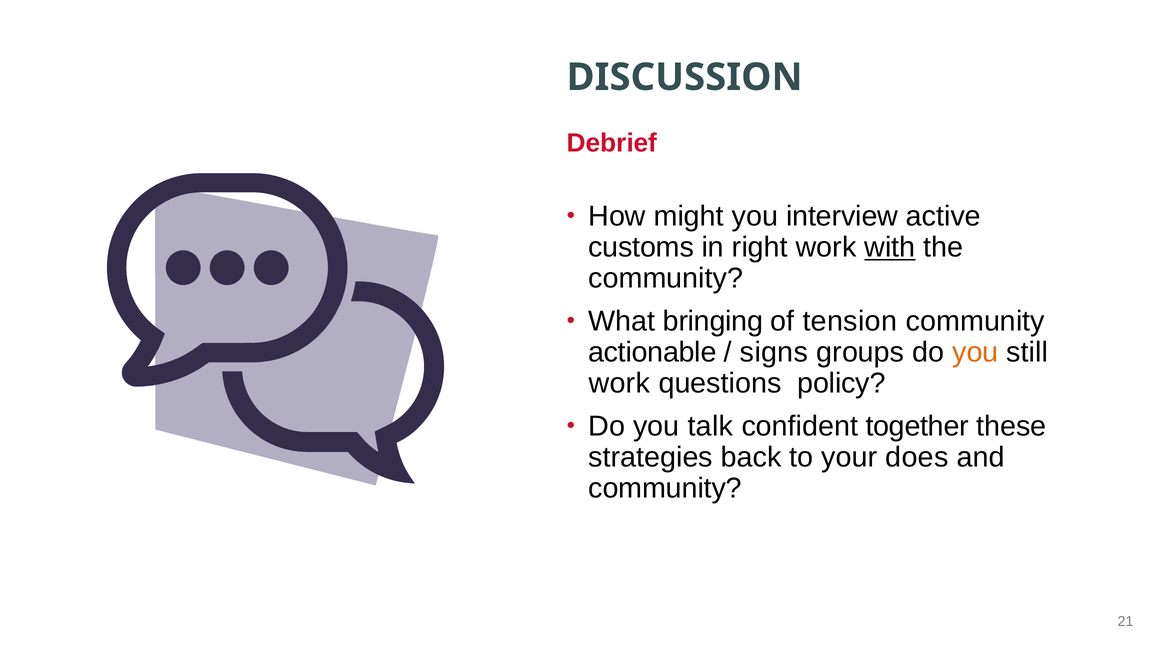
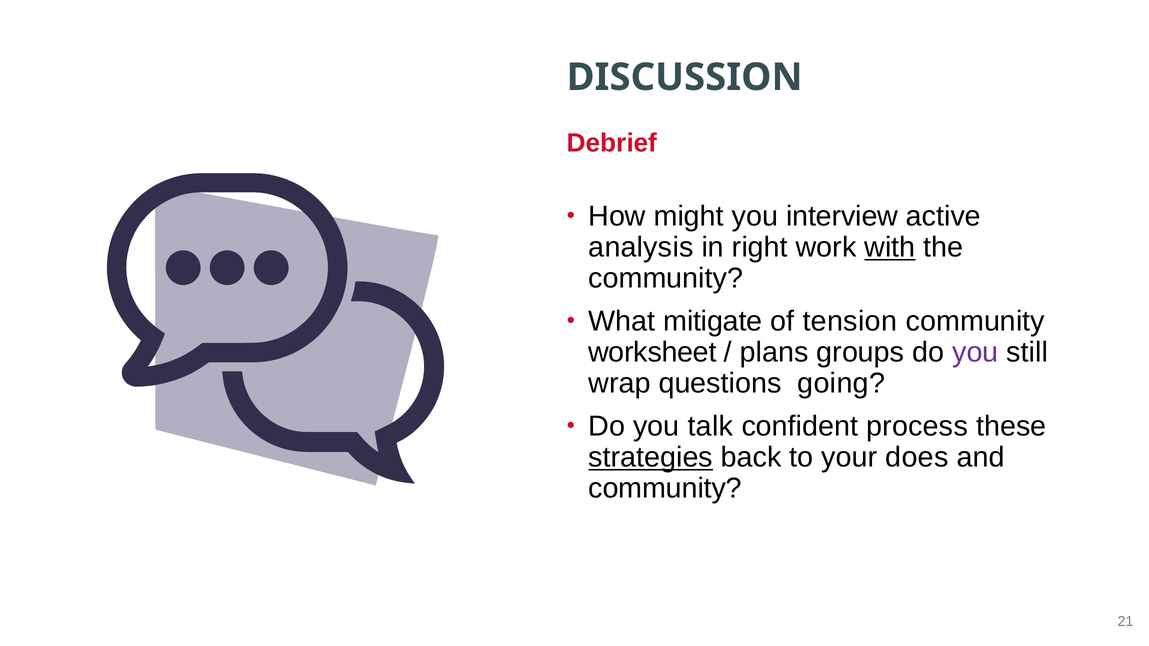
customs: customs -> analysis
bringing: bringing -> mitigate
actionable: actionable -> worksheet
signs: signs -> plans
you at (975, 353) colour: orange -> purple
work at (619, 384): work -> wrap
policy: policy -> going
together: together -> process
strategies underline: none -> present
